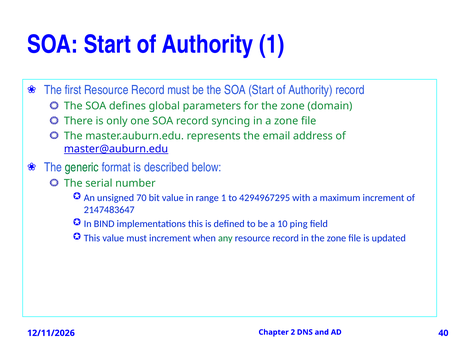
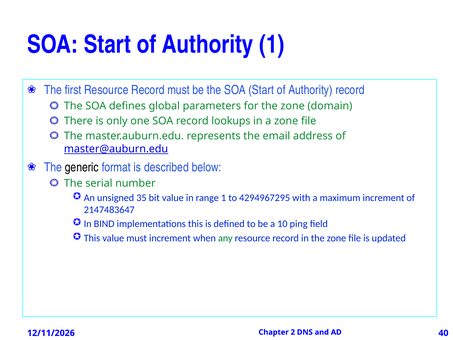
syncing: syncing -> lookups
generic colour: green -> black
70: 70 -> 35
